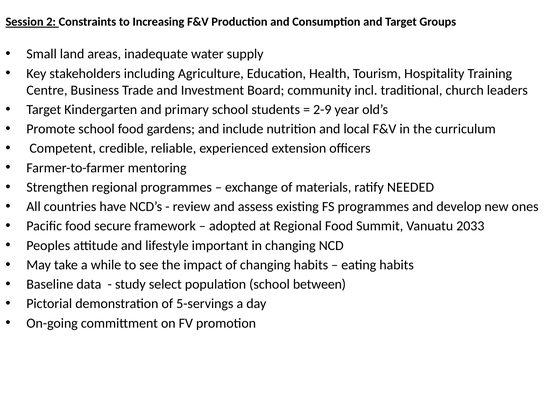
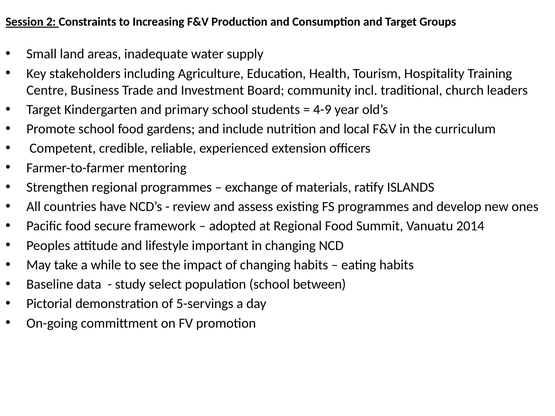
2-9: 2-9 -> 4-9
NEEDED: NEEDED -> ISLANDS
2033: 2033 -> 2014
